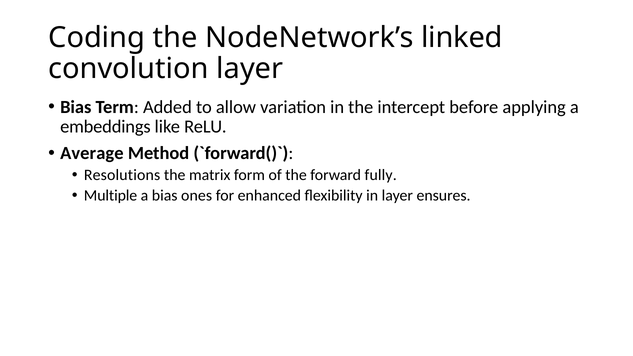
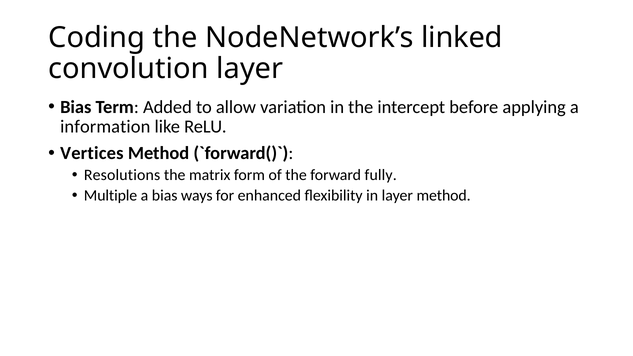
embeddings: embeddings -> information
Average: Average -> Vertices
ones: ones -> ways
layer ensures: ensures -> method
